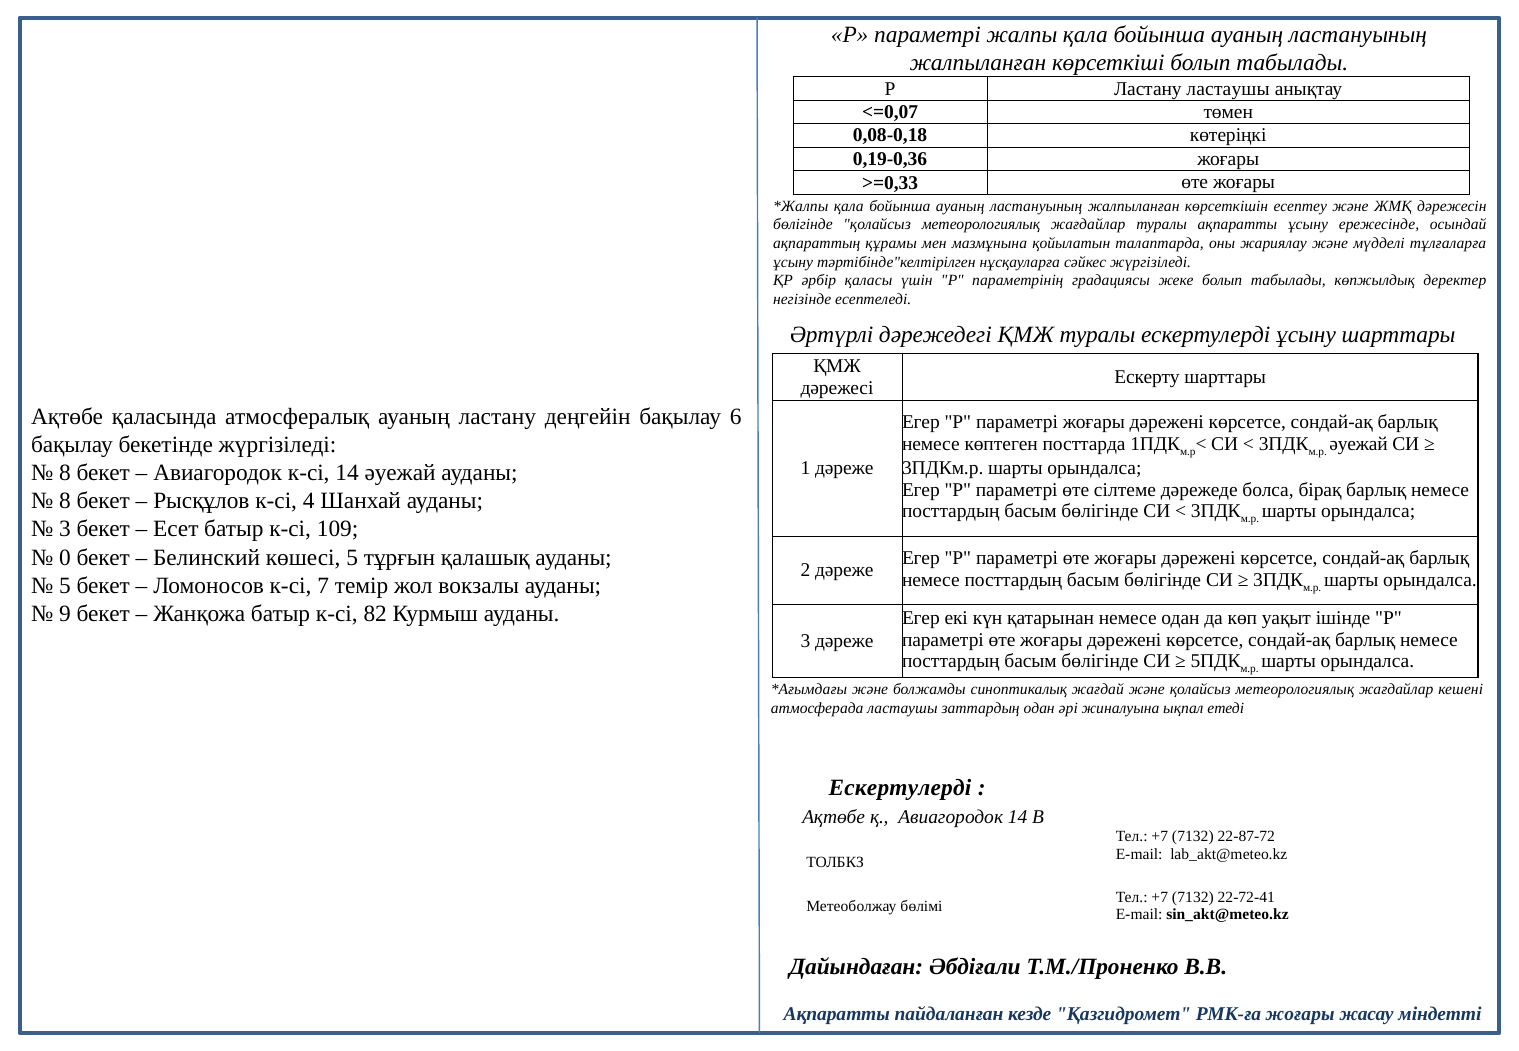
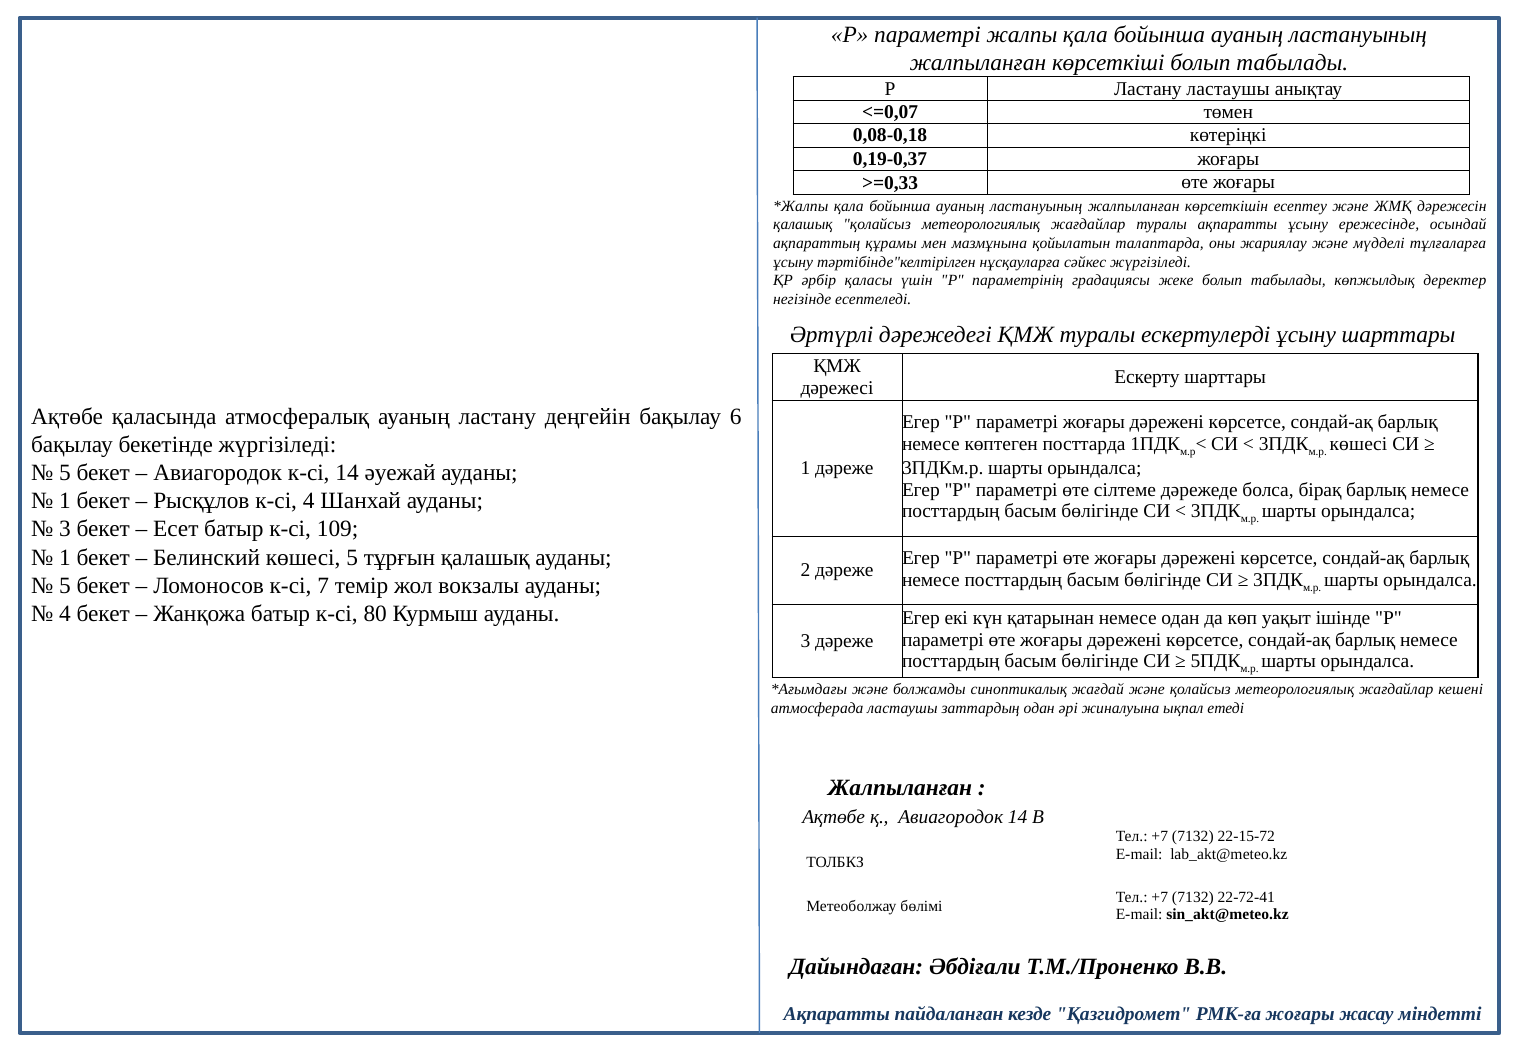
0,19-0,36: 0,19-0,36 -> 0,19-0,37
бөлігінде at (803, 225): бөлігінде -> қалашық
әуежай at (1359, 444): әуежай -> көшесі
8 at (65, 473): 8 -> 5
8 at (65, 502): 8 -> 1
0 at (65, 558): 0 -> 1
9 at (65, 614): 9 -> 4
82: 82 -> 80
Ескертулерді at (900, 789): Ескертулерді -> Жалпыланған
22-87-72: 22-87-72 -> 22-15-72
